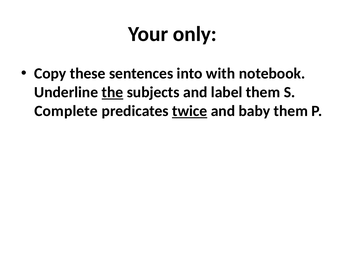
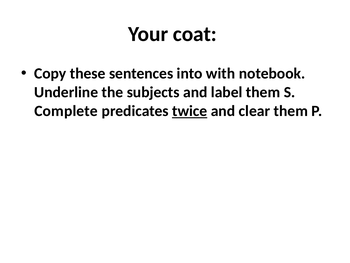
only: only -> coat
the underline: present -> none
baby: baby -> clear
